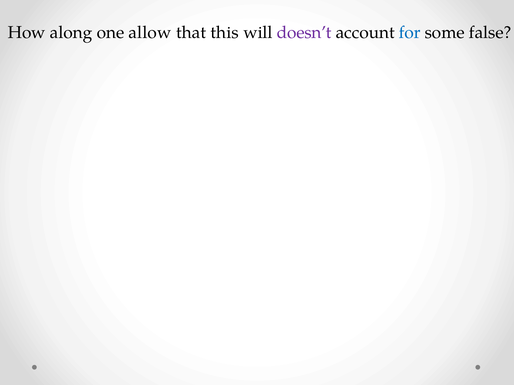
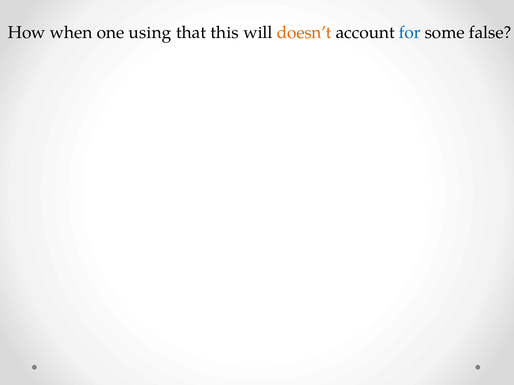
along: along -> when
allow: allow -> using
doesn’t colour: purple -> orange
